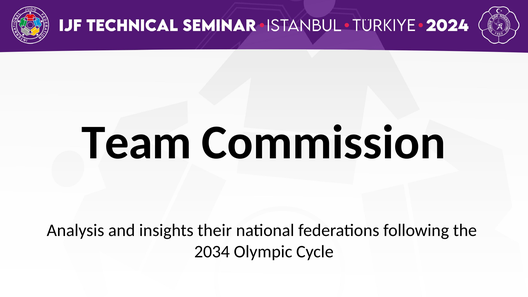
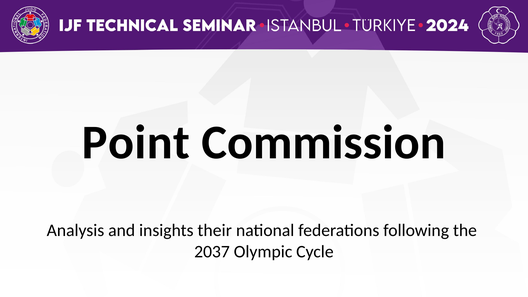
Team: Team -> Point
2034: 2034 -> 2037
